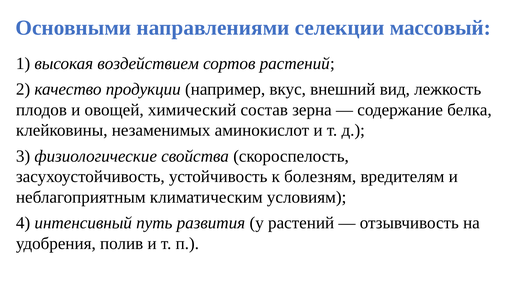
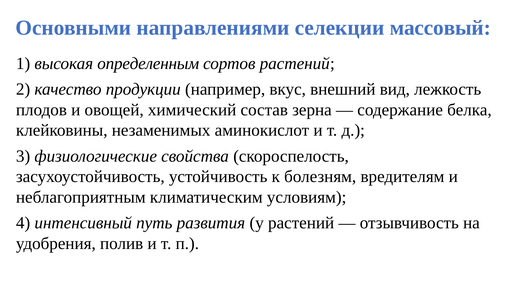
воздействием: воздействием -> определенным
